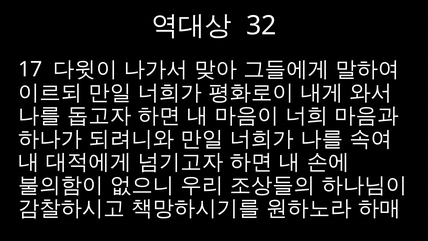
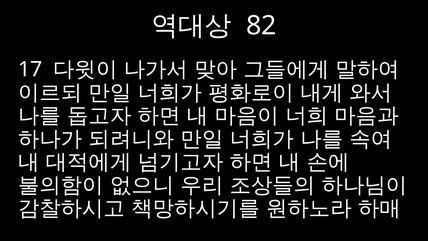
32: 32 -> 82
